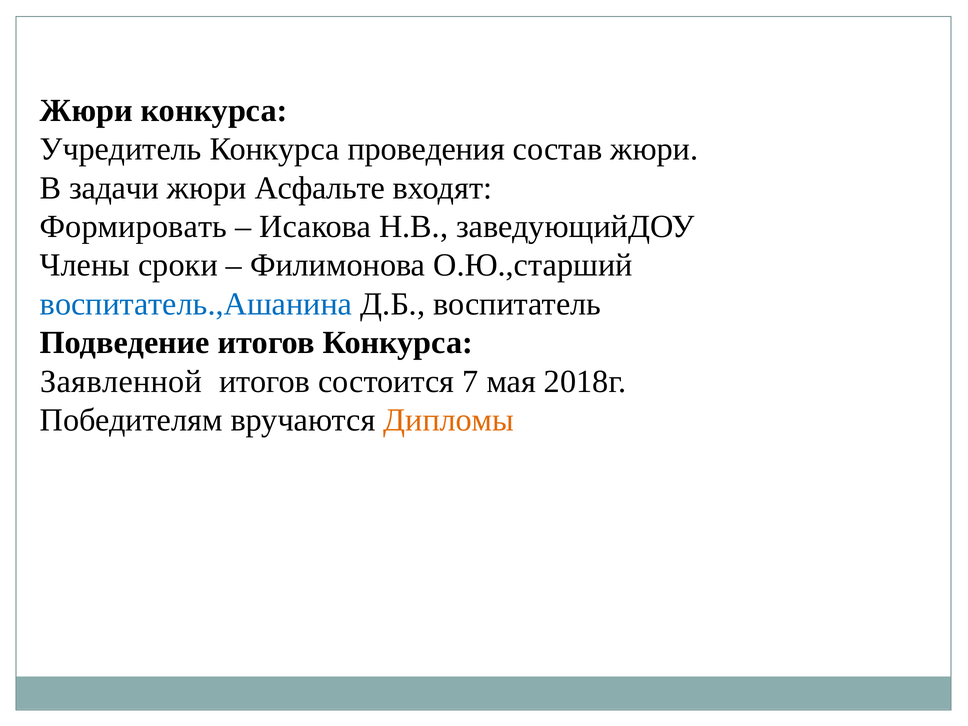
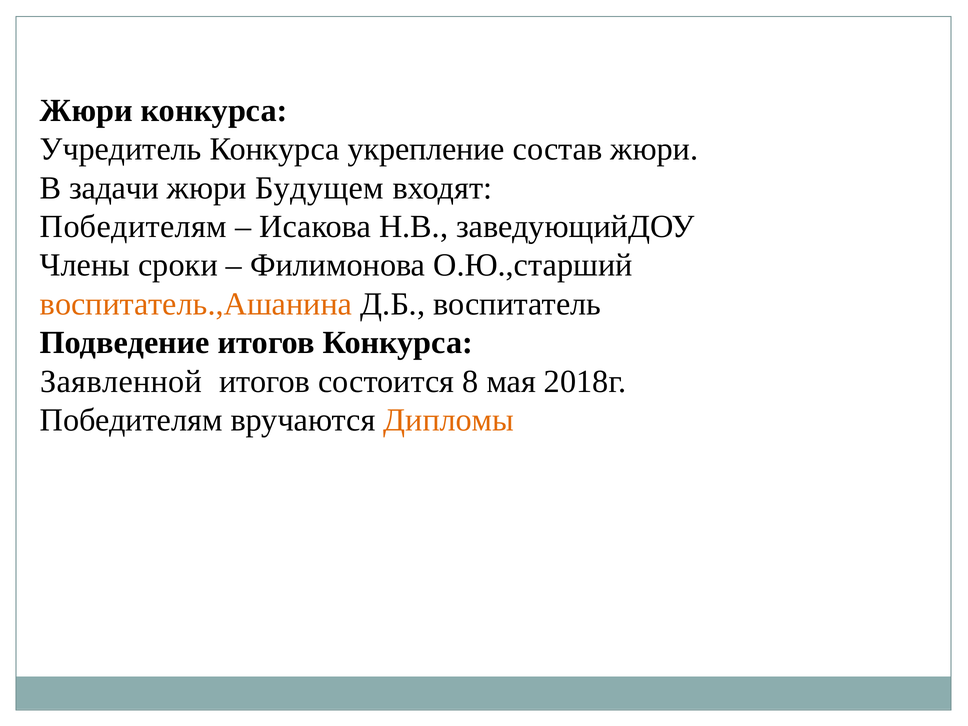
проведения: проведения -> укрепление
Асфальте: Асфальте -> Будущем
Формировать at (133, 227): Формировать -> Победителям
воспитатель.,Ашанина colour: blue -> orange
7: 7 -> 8
